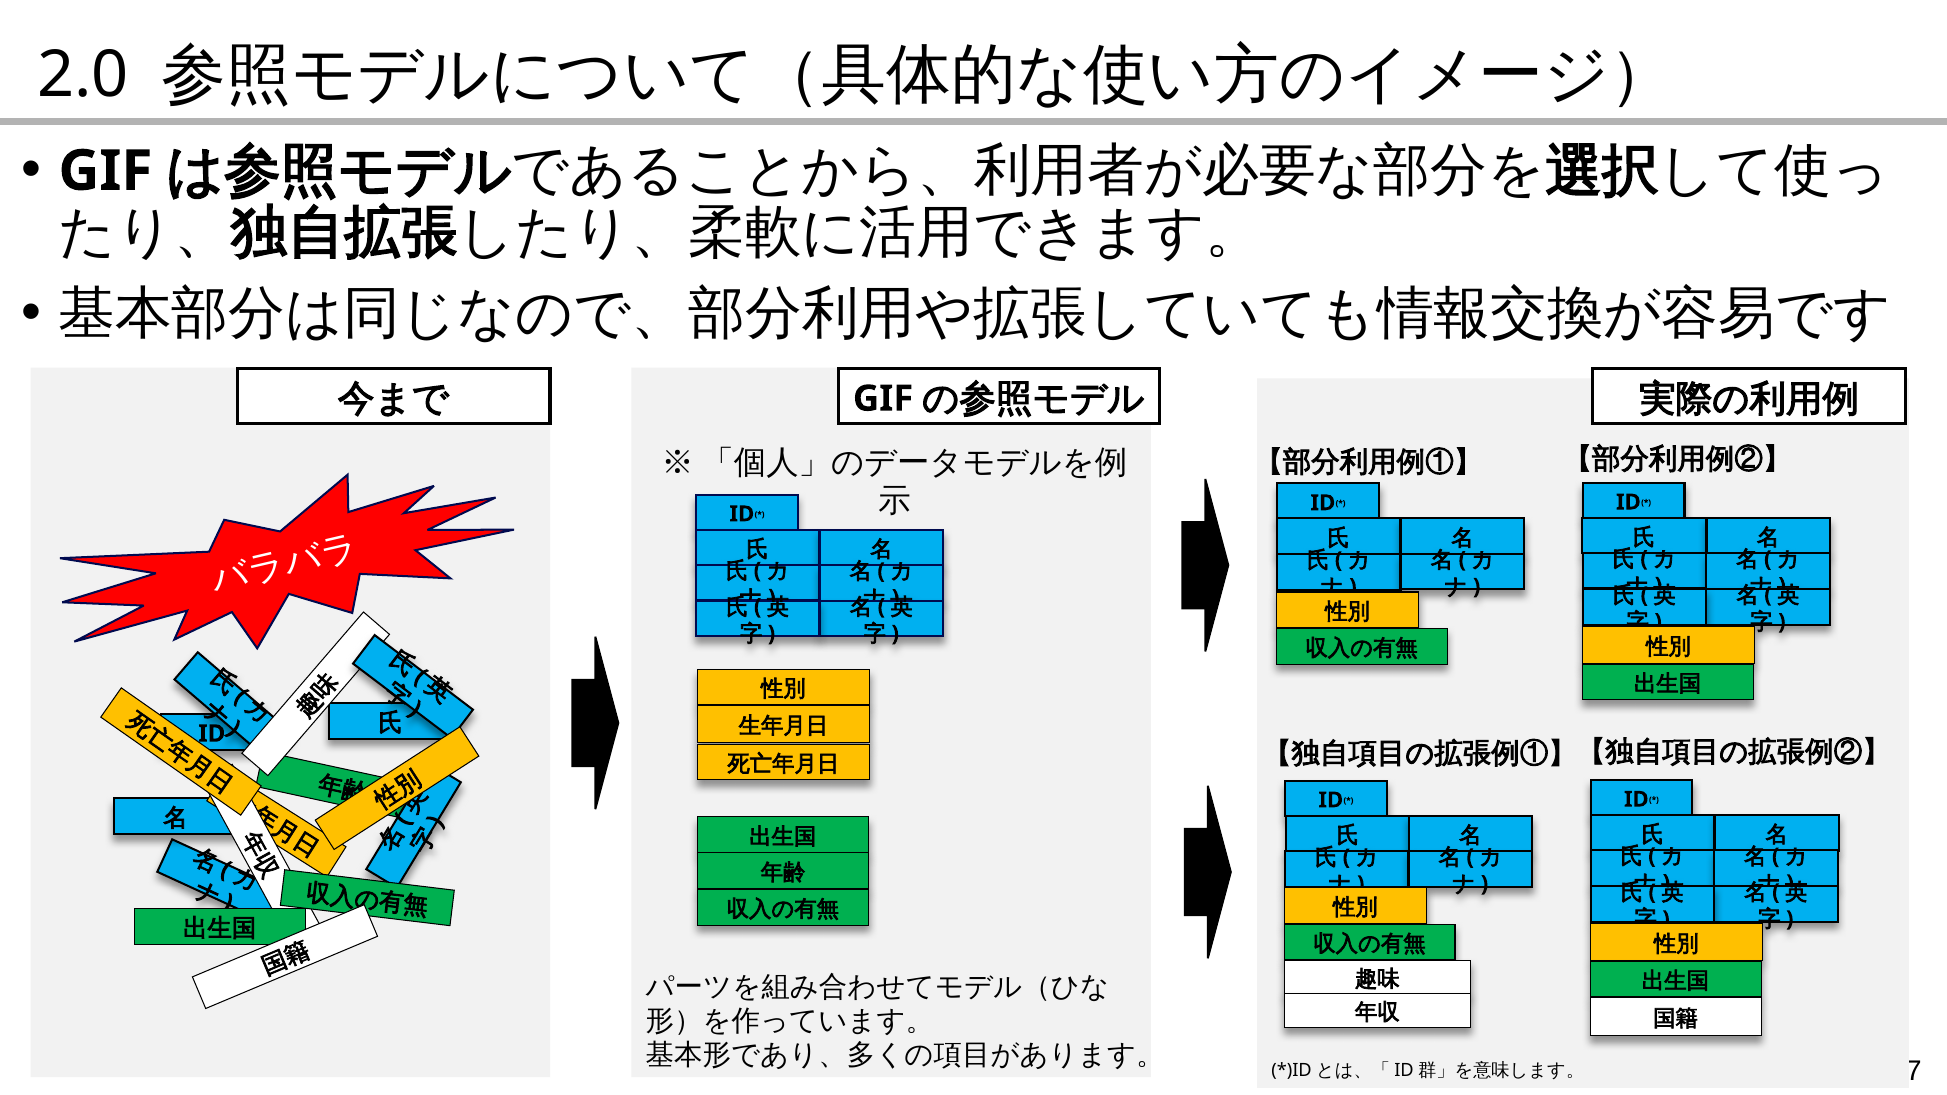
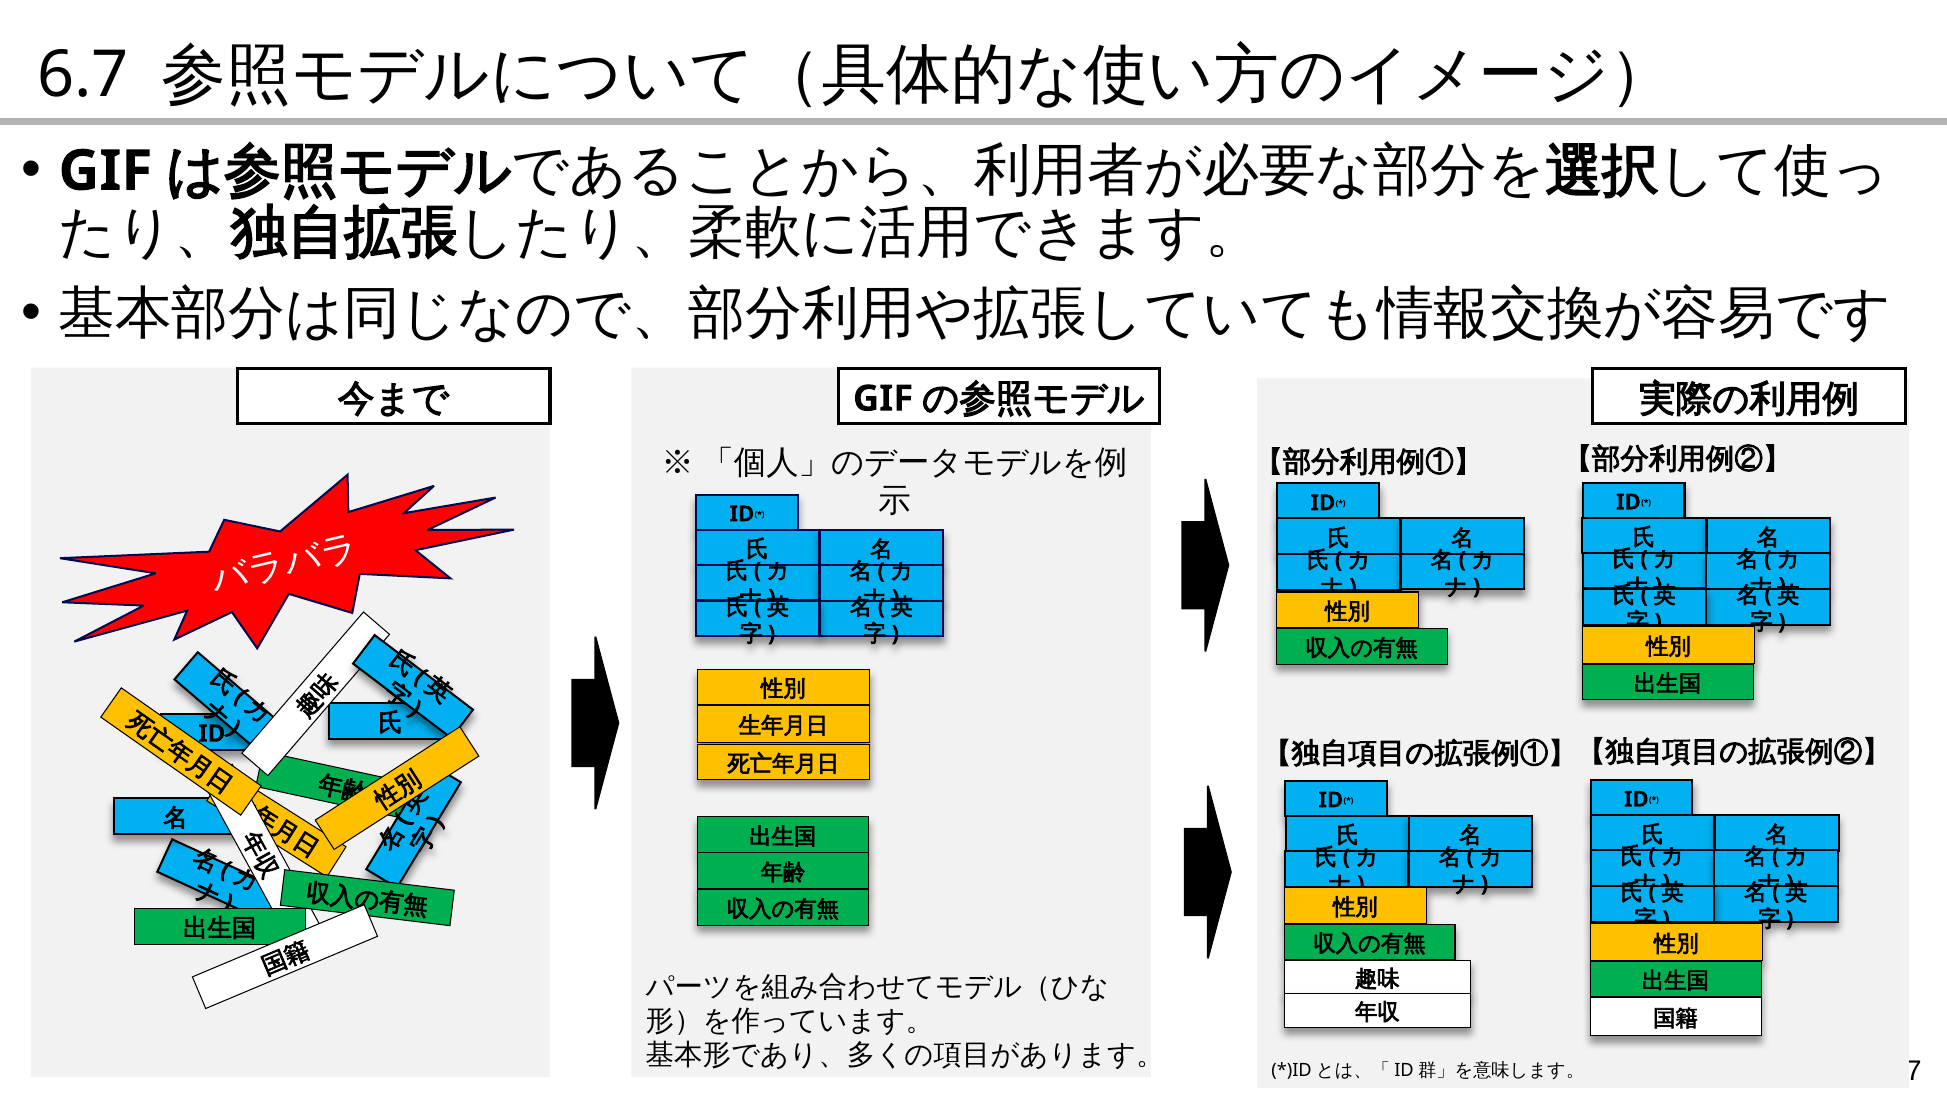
2.0: 2.0 -> 6.7
